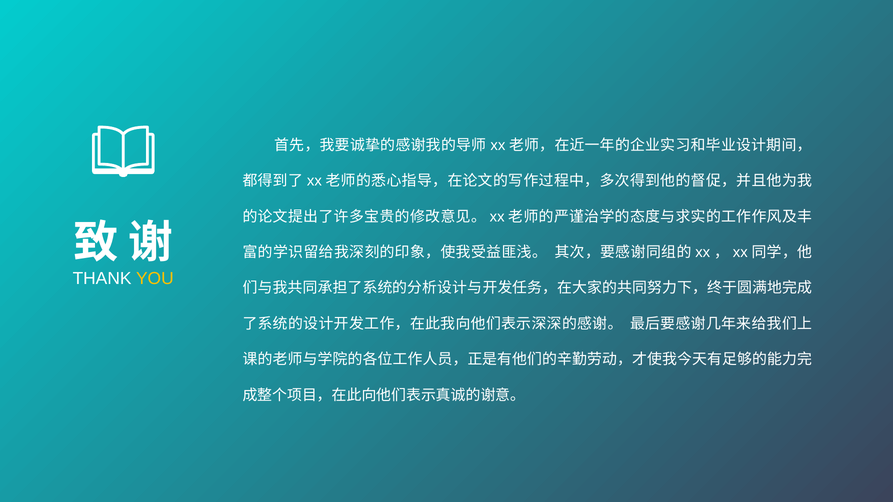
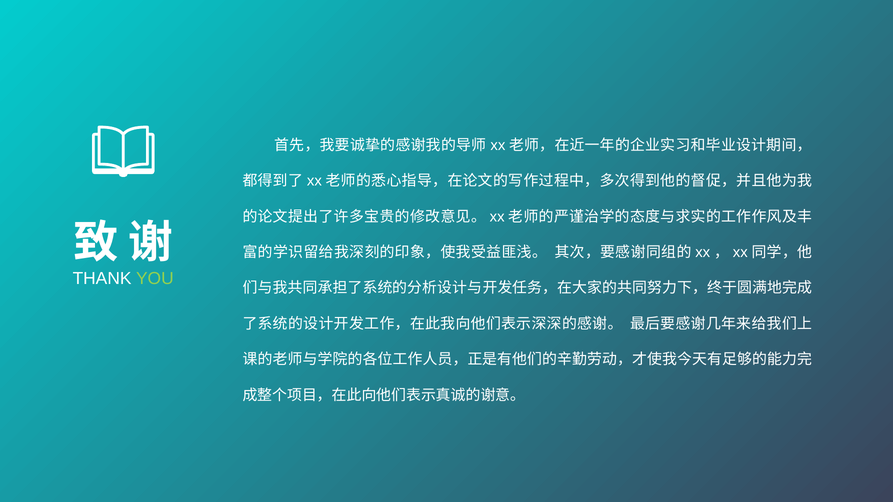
YOU colour: yellow -> light green
